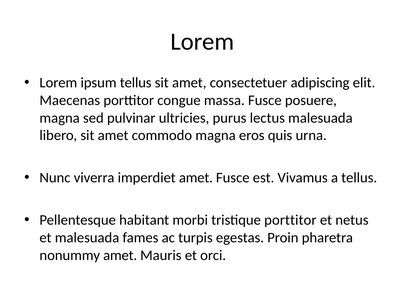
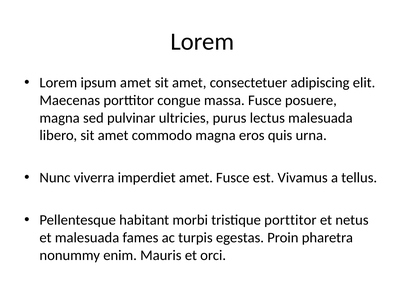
ipsum tellus: tellus -> amet
nonummy amet: amet -> enim
